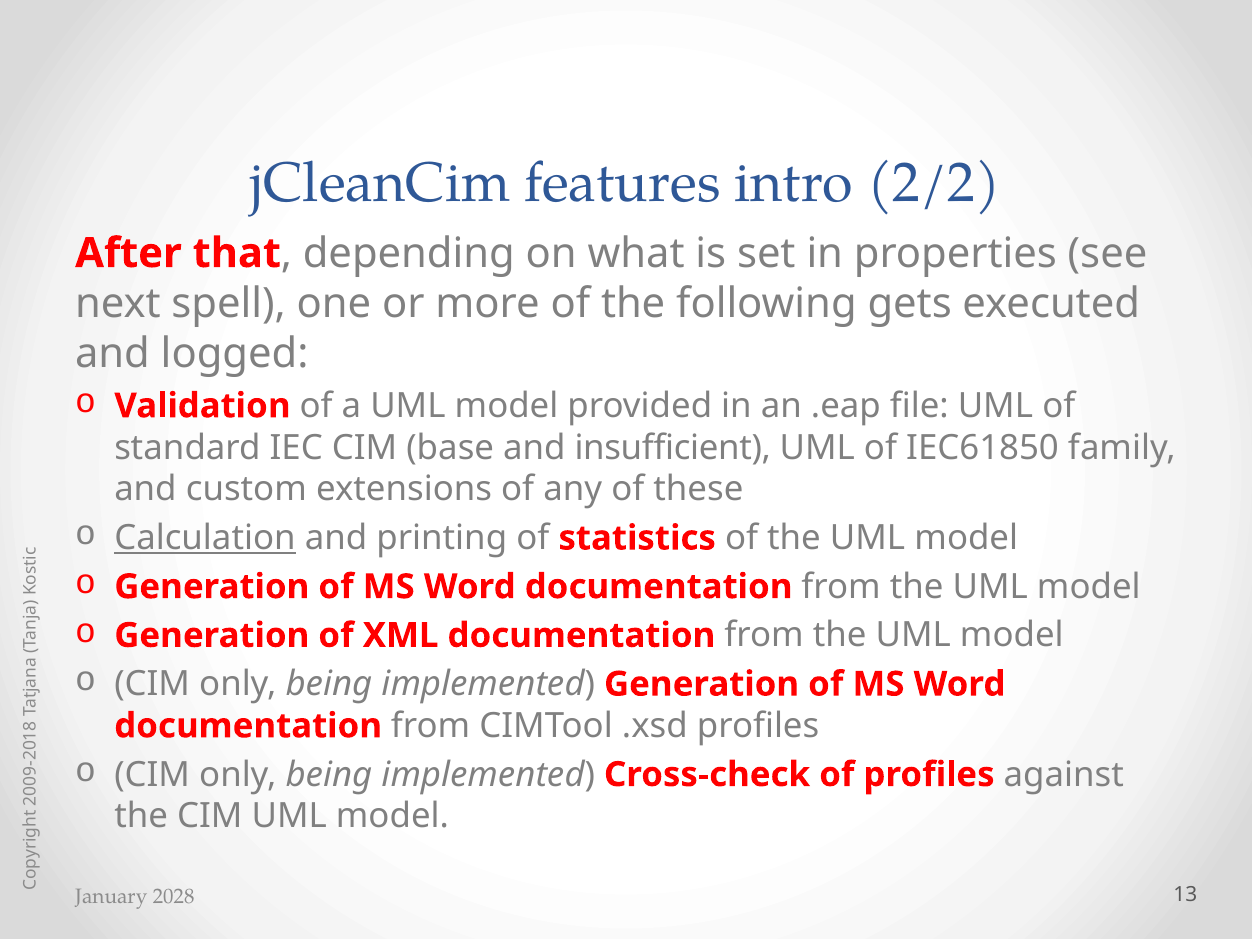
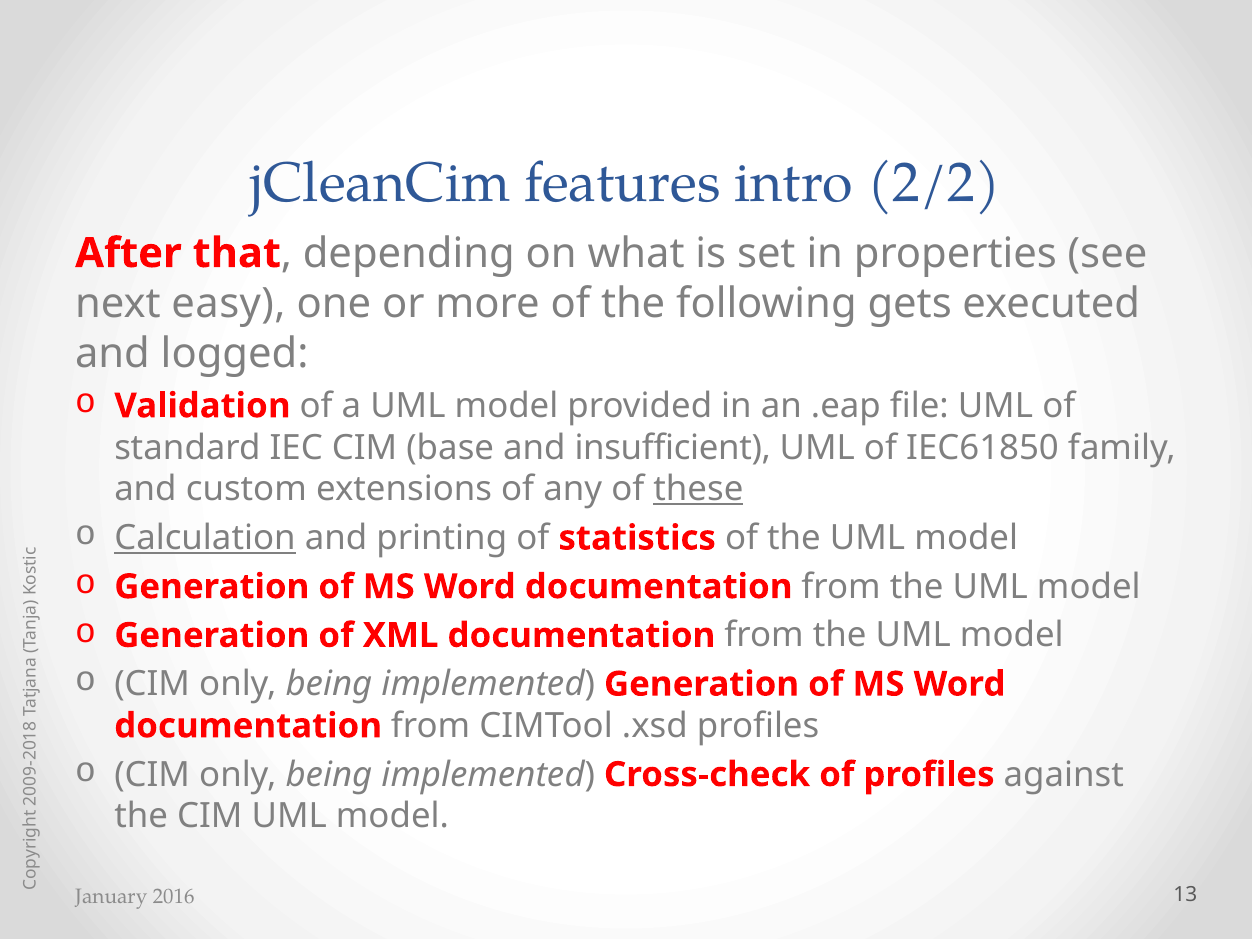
spell: spell -> easy
these underline: none -> present
2028: 2028 -> 2016
